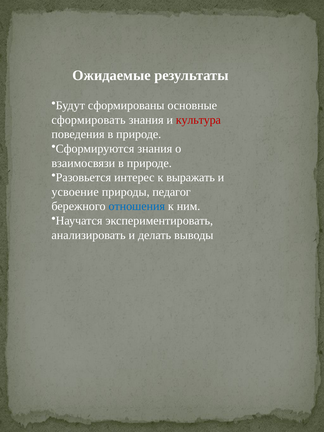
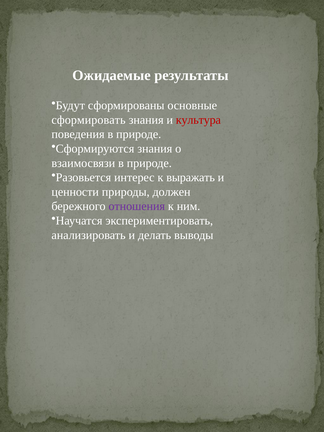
усвоение: усвоение -> ценности
педагог: педагог -> должен
отношения colour: blue -> purple
